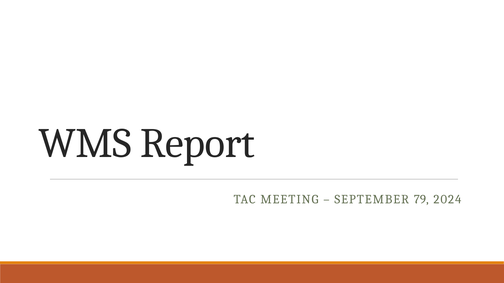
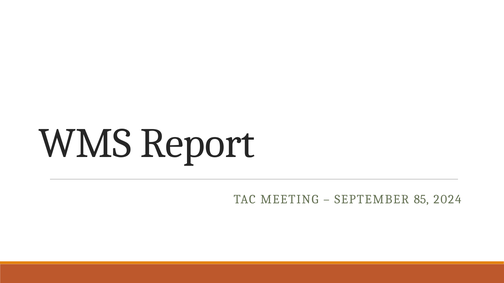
79: 79 -> 85
